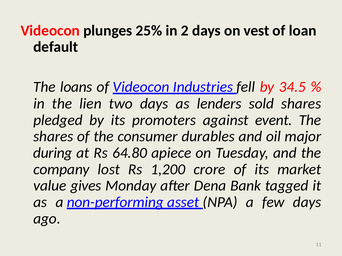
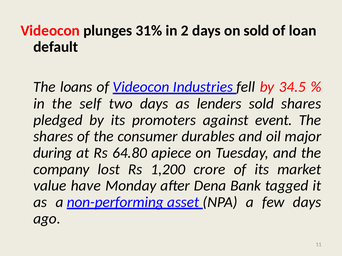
25%: 25% -> 31%
on vest: vest -> sold
lien: lien -> self
gives: gives -> have
